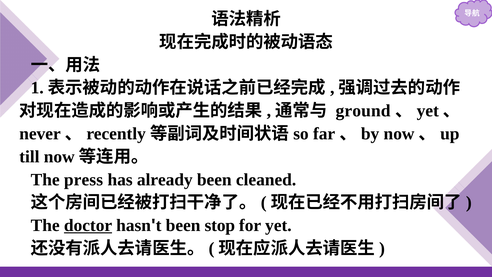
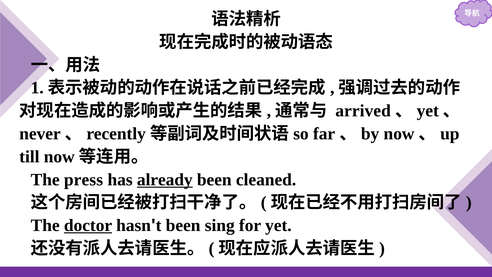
ground: ground -> arrived
already underline: none -> present
stop: stop -> sing
